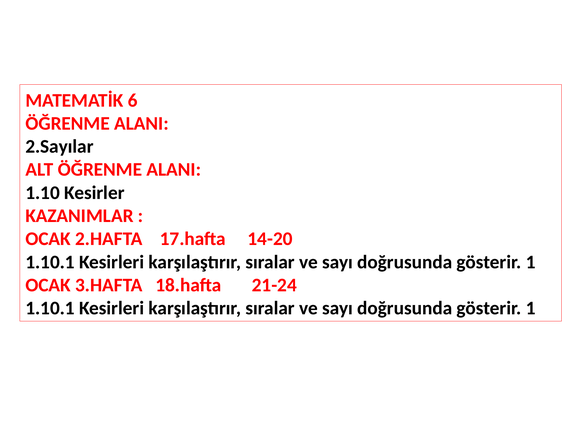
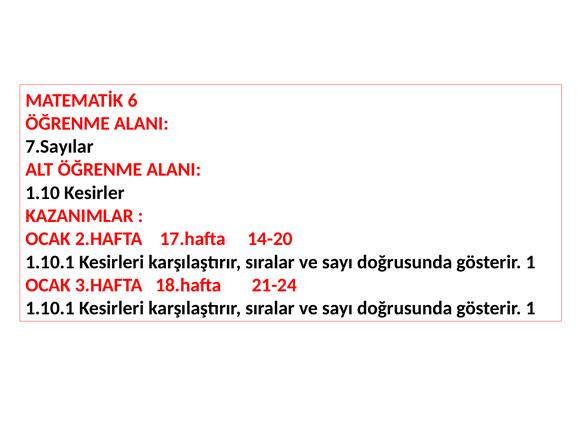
2.Sayılar: 2.Sayılar -> 7.Sayılar
